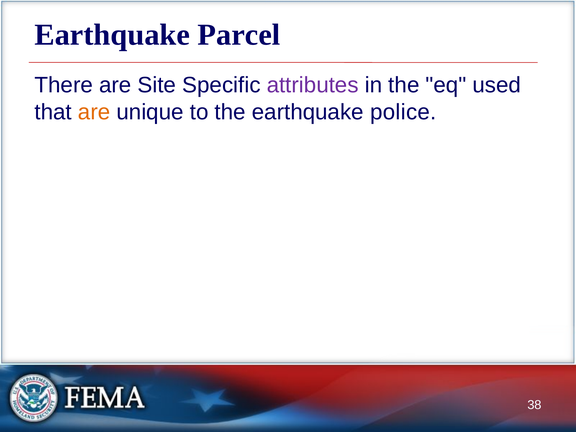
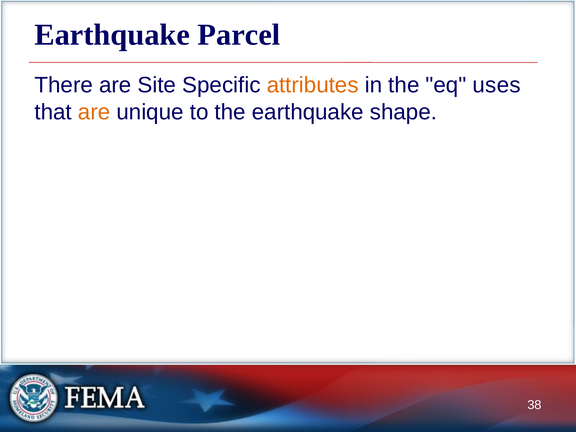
attributes colour: purple -> orange
used: used -> uses
police: police -> shape
